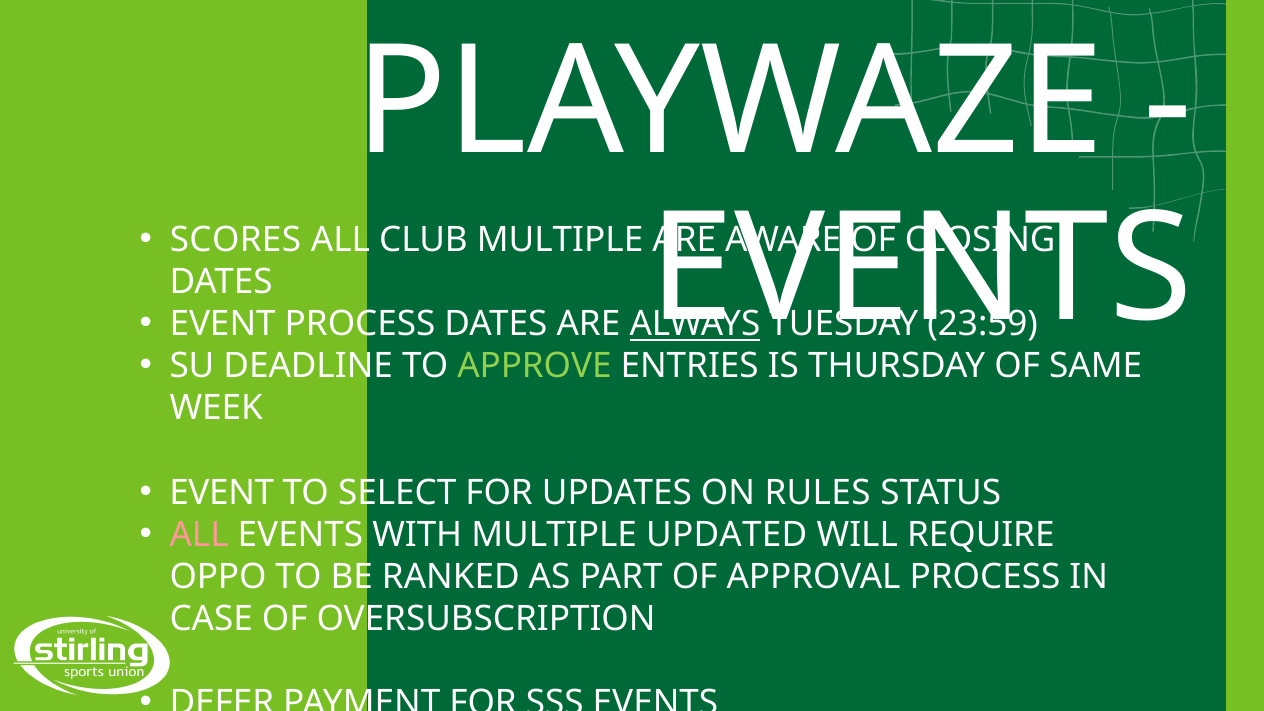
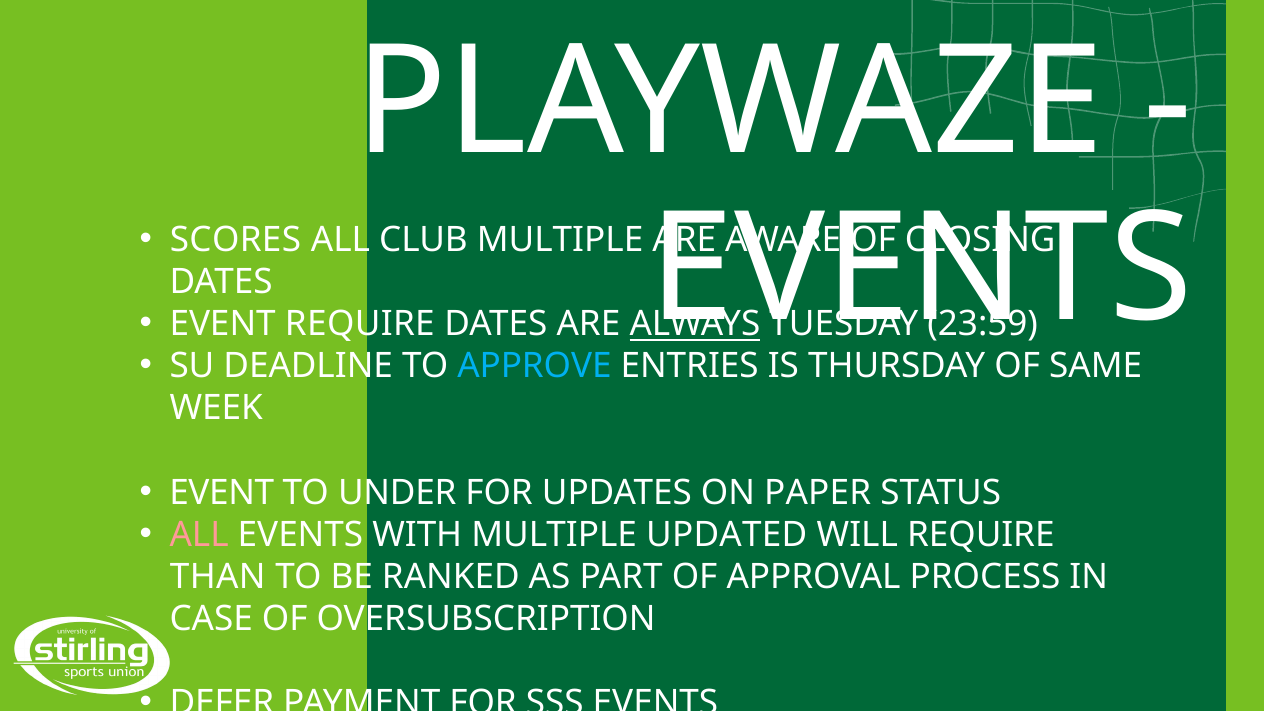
EVENT PROCESS: PROCESS -> REQUIRE
APPROVE colour: light green -> light blue
SELECT: SELECT -> UNDER
RULES: RULES -> PAPER
OPPO: OPPO -> THAN
